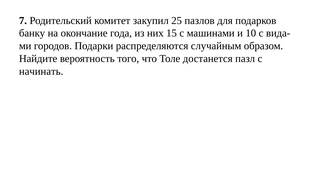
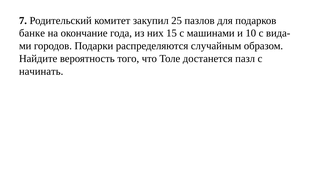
банку: банку -> банке
